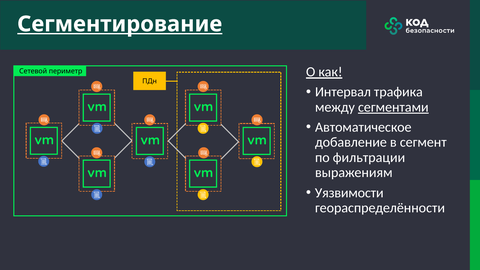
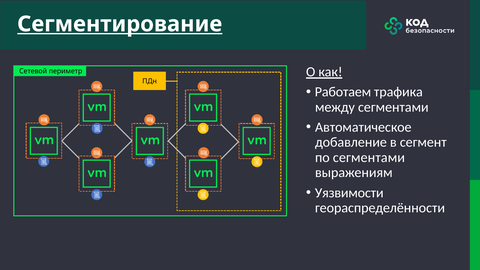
Интервал: Интервал -> Работаем
сегментами at (393, 107) underline: present -> none
по фильтрации: фильтрации -> сегментами
